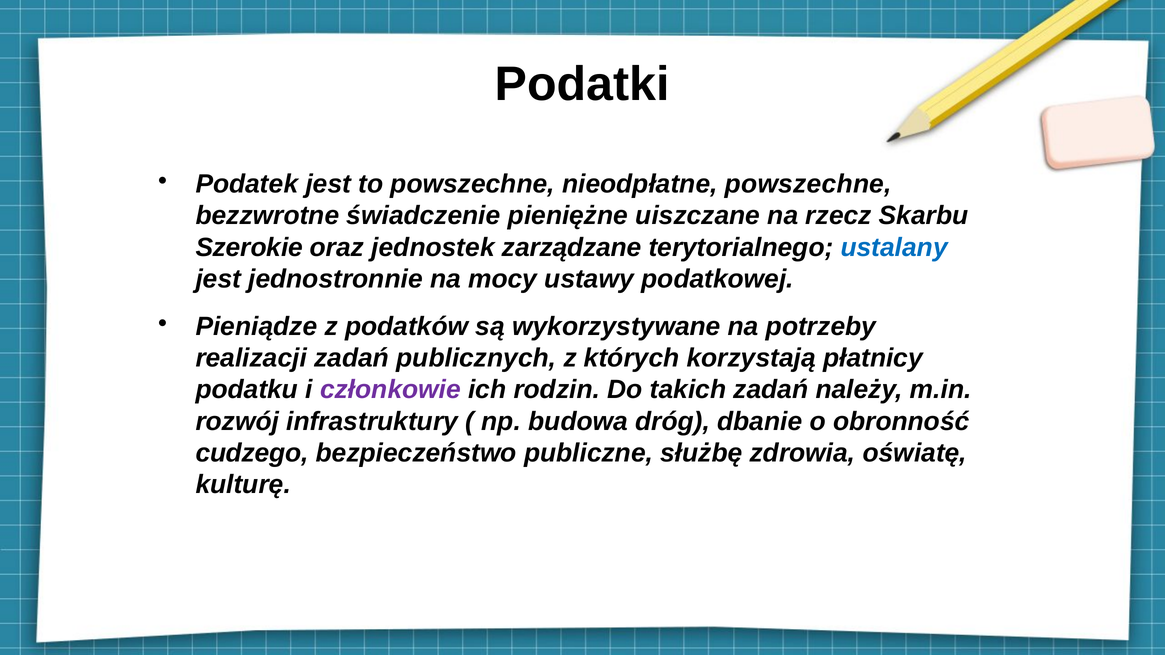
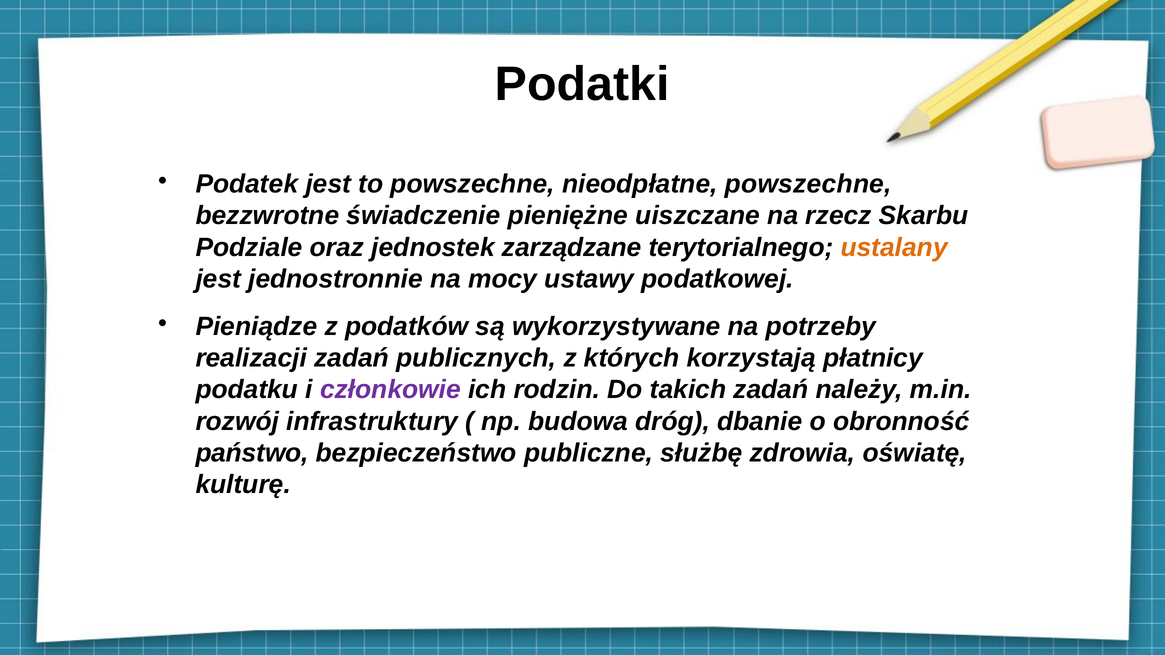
Szerokie: Szerokie -> Podziale
ustalany colour: blue -> orange
cudzego: cudzego -> państwo
